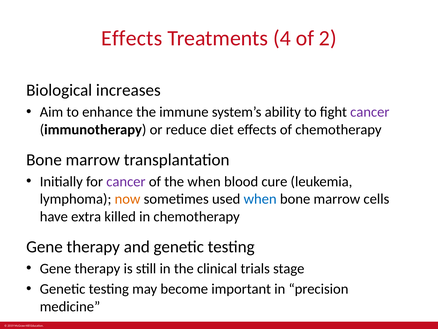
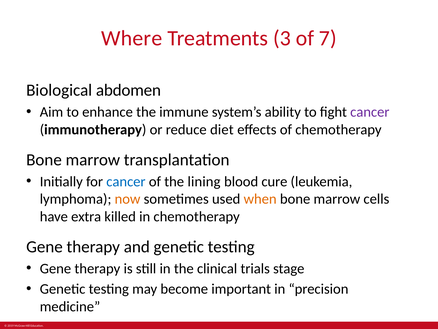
Effects at (132, 38): Effects -> Where
4: 4 -> 3
2: 2 -> 7
increases: increases -> abdomen
cancer at (126, 181) colour: purple -> blue
the when: when -> lining
when at (260, 199) colour: blue -> orange
